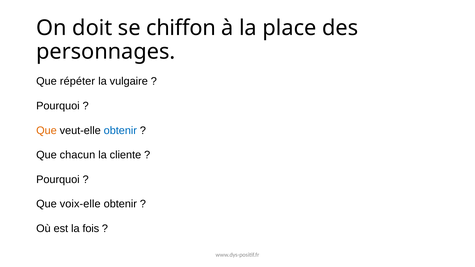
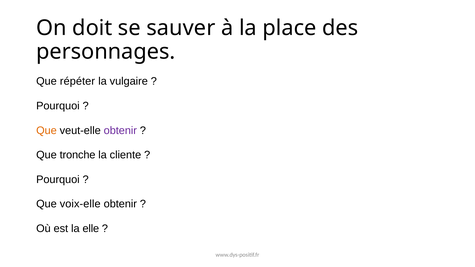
chiffon: chiffon -> sauver
obtenir at (120, 131) colour: blue -> purple
chacun: chacun -> tronche
fois: fois -> elle
